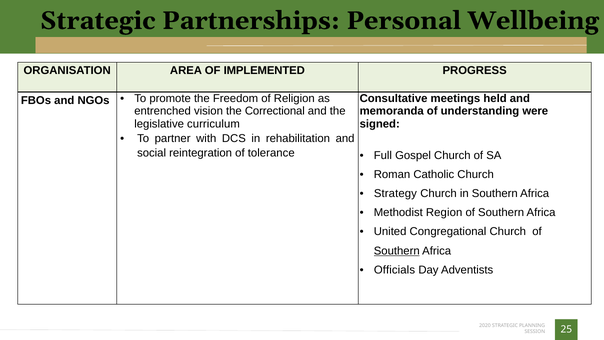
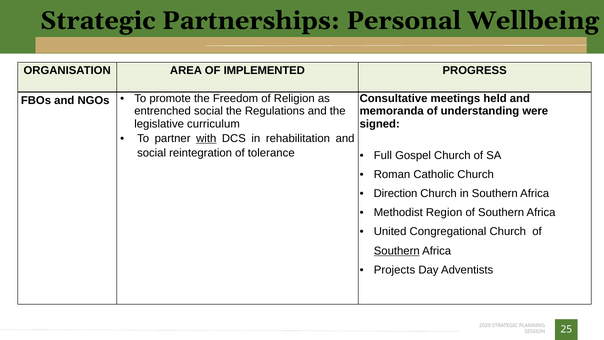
entrenched vision: vision -> social
Correctional: Correctional -> Regulations
with underline: none -> present
Strategy: Strategy -> Direction
Officials: Officials -> Projects
